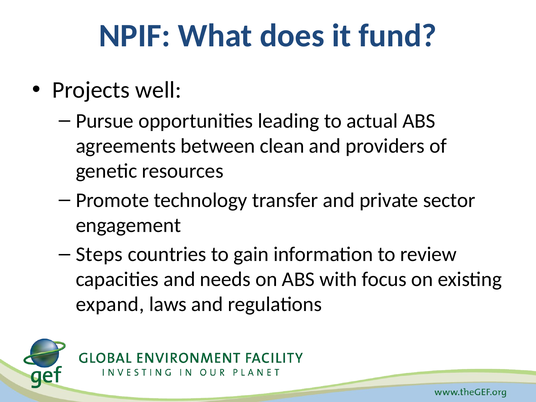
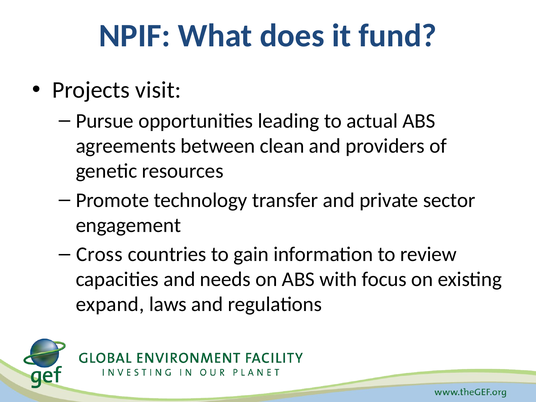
well: well -> visit
Steps: Steps -> Cross
